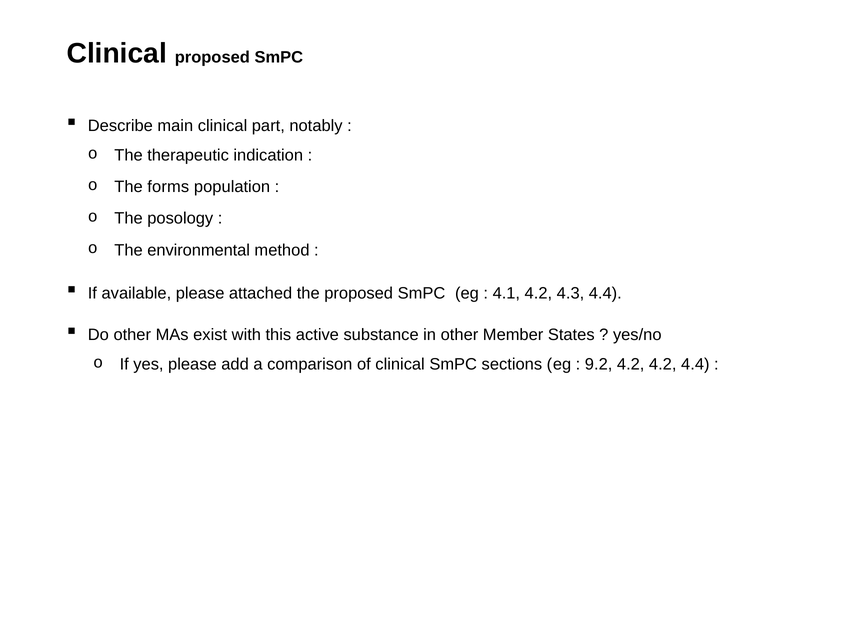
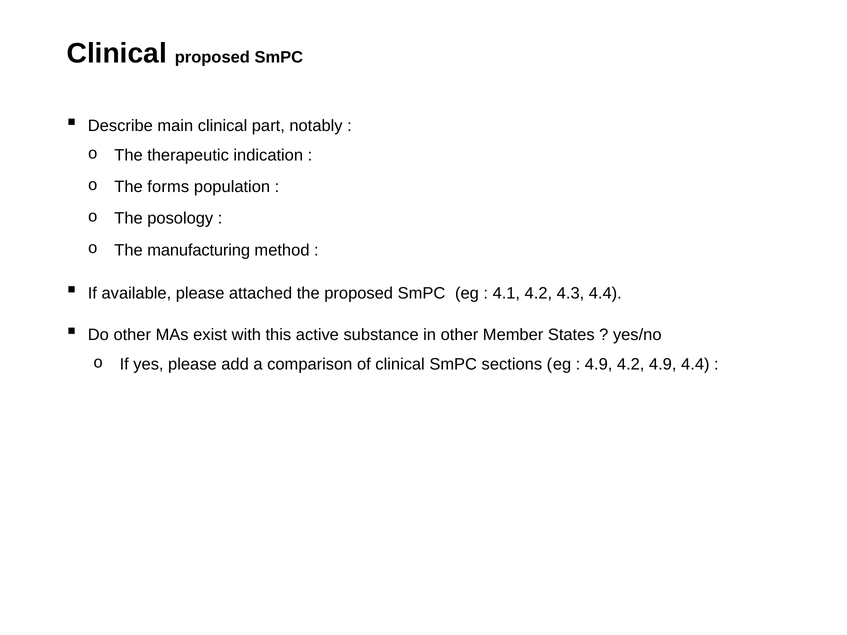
environmental: environmental -> manufacturing
9.2 at (599, 365): 9.2 -> 4.9
4.2 4.2: 4.2 -> 4.9
